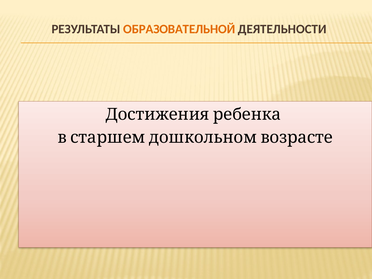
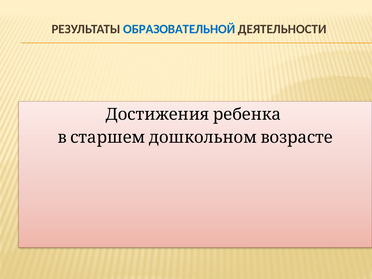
ОБРАЗОВАТЕЛЬНОЙ colour: orange -> blue
